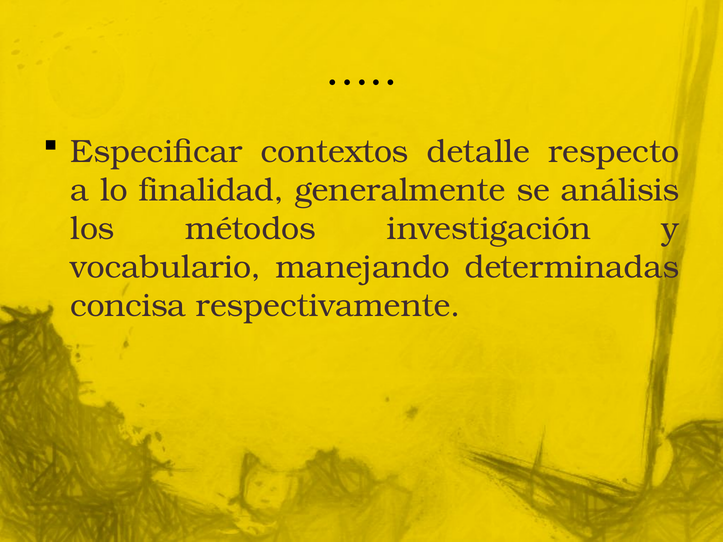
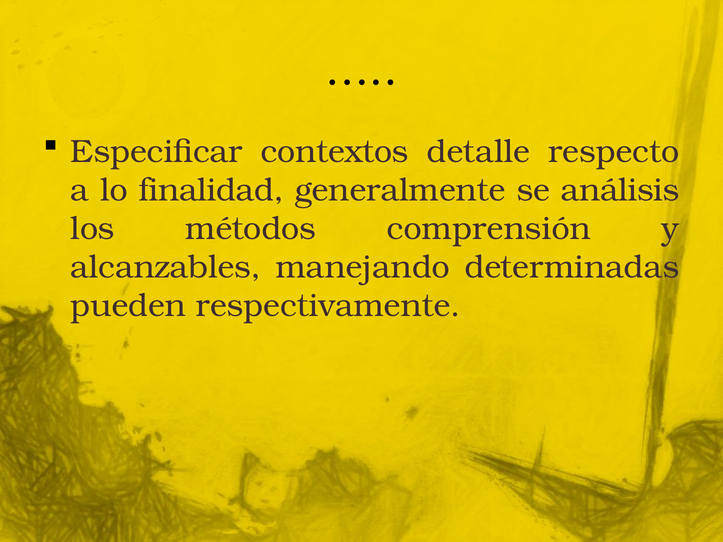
investigación: investigación -> comprensión
vocabulario: vocabulario -> alcanzables
concisa: concisa -> pueden
